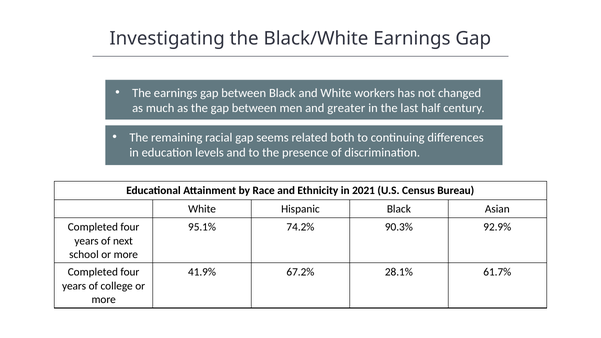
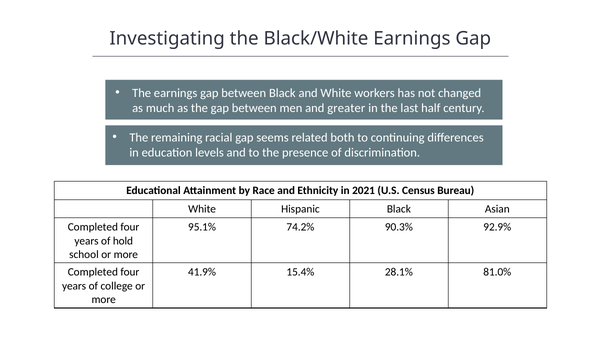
next: next -> hold
67.2%: 67.2% -> 15.4%
61.7%: 61.7% -> 81.0%
